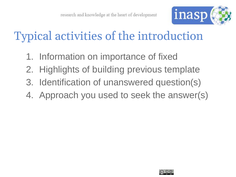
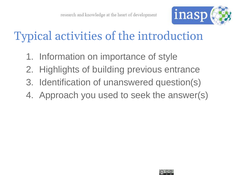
fixed: fixed -> style
template: template -> entrance
